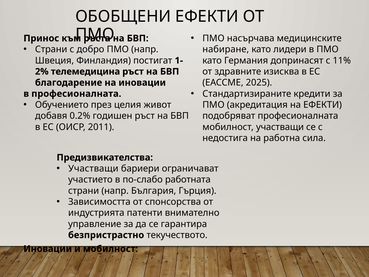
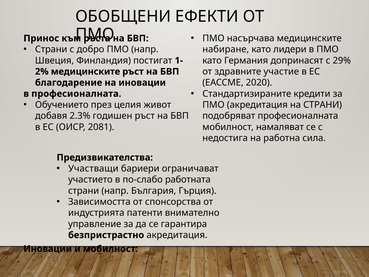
11%: 11% -> 29%
изисква: изисква -> участие
телемедицина at (85, 72): телемедицина -> медицинските
2025: 2025 -> 2020
на ЕФЕКТИ: ЕФЕКТИ -> СТРАНИ
0.2%: 0.2% -> 2.3%
2011: 2011 -> 2081
мобилност участващи: участващи -> намаляват
безпристрастно текучеството: текучеството -> акредитация
